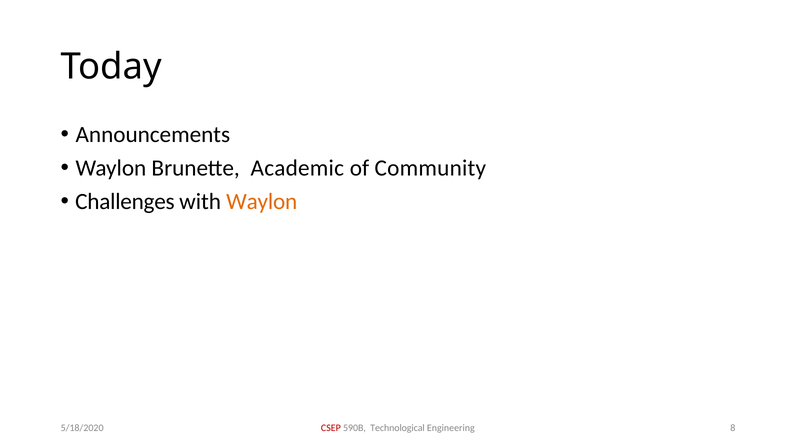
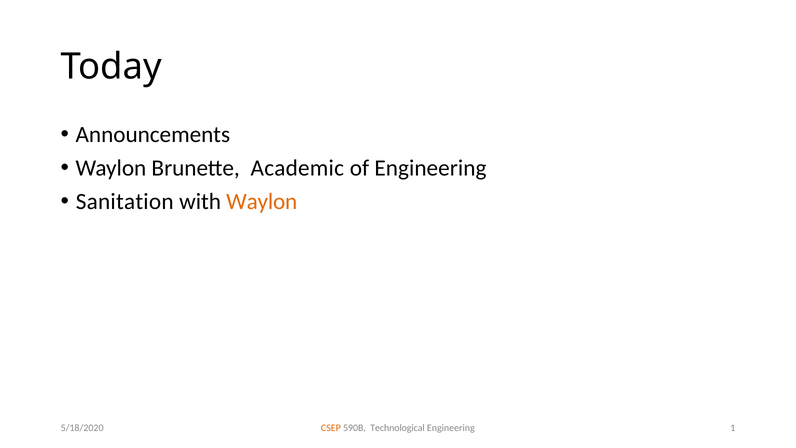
of Community: Community -> Engineering
Challenges: Challenges -> Sanitation
CSEP colour: red -> orange
8: 8 -> 1
